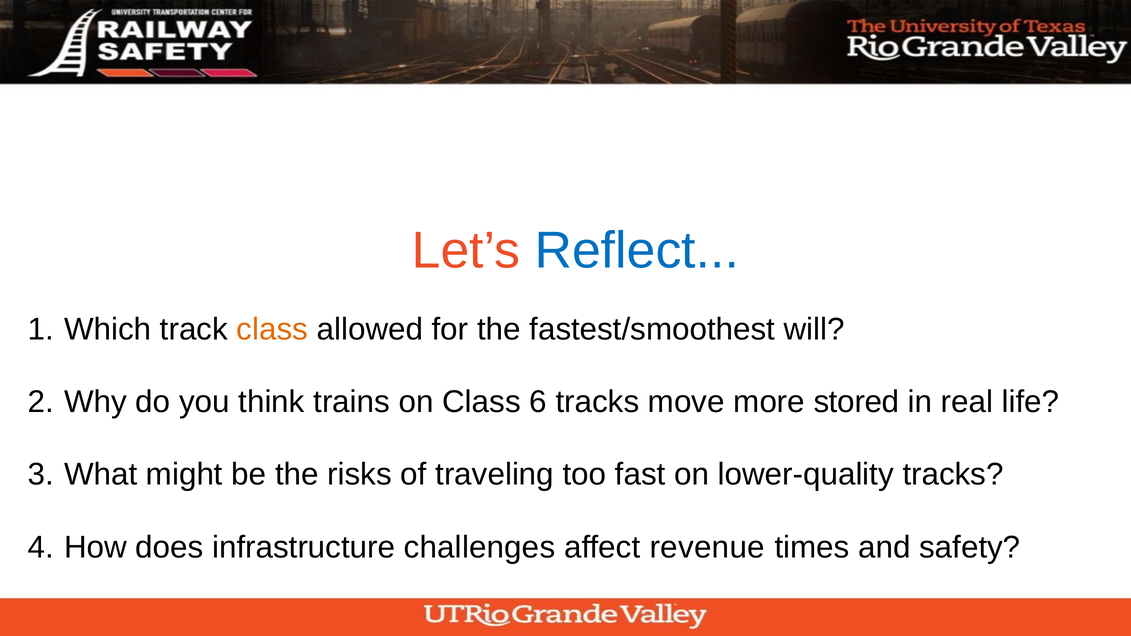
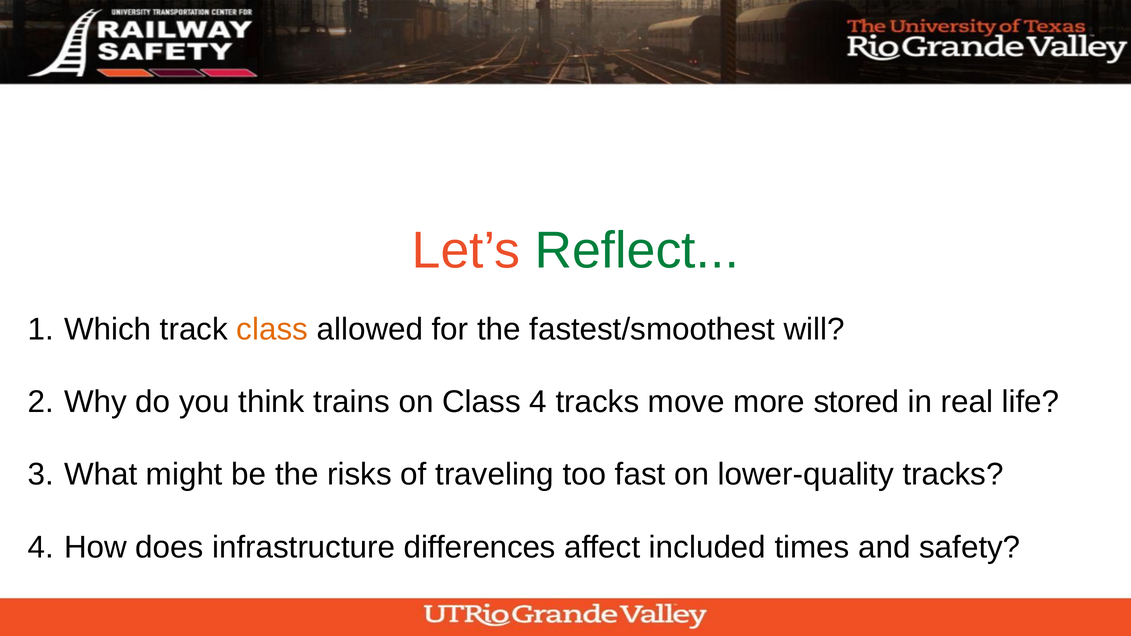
Reflect colour: blue -> green
Class 6: 6 -> 4
challenges: challenges -> differences
revenue: revenue -> included
